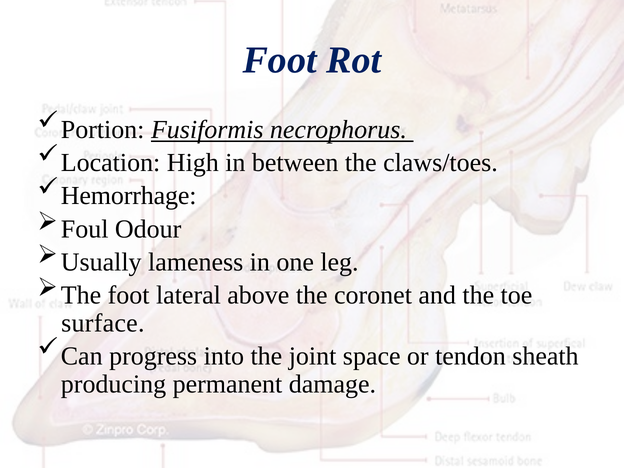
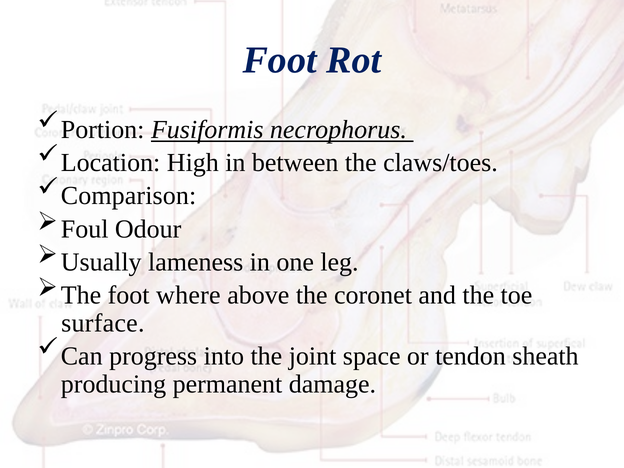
Hemorrhage: Hemorrhage -> Comparison
lateral: lateral -> where
